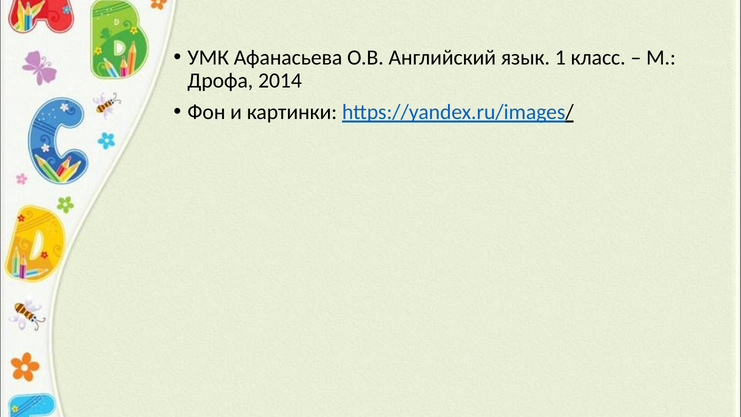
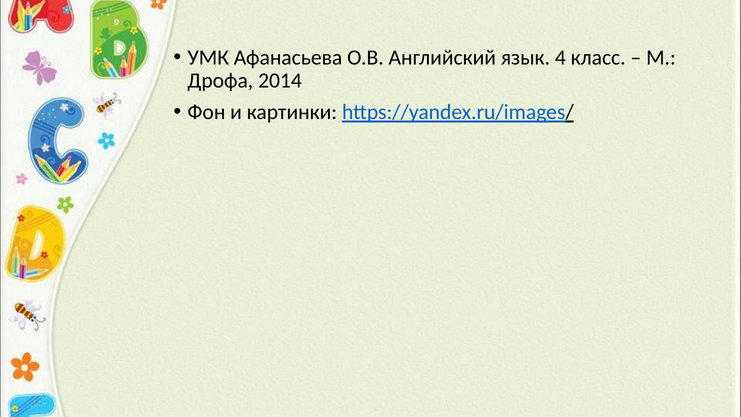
1: 1 -> 4
